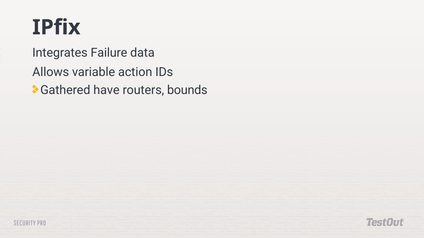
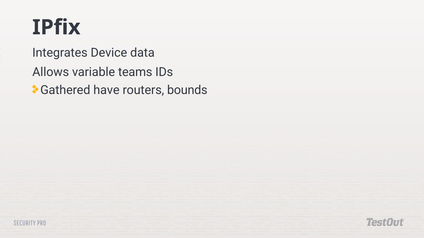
Failure: Failure -> Device
action: action -> teams
